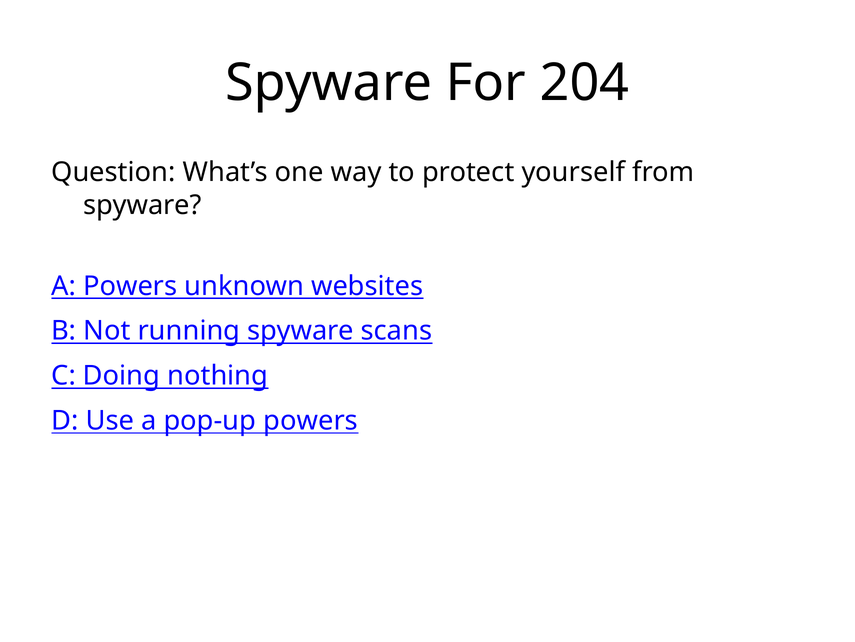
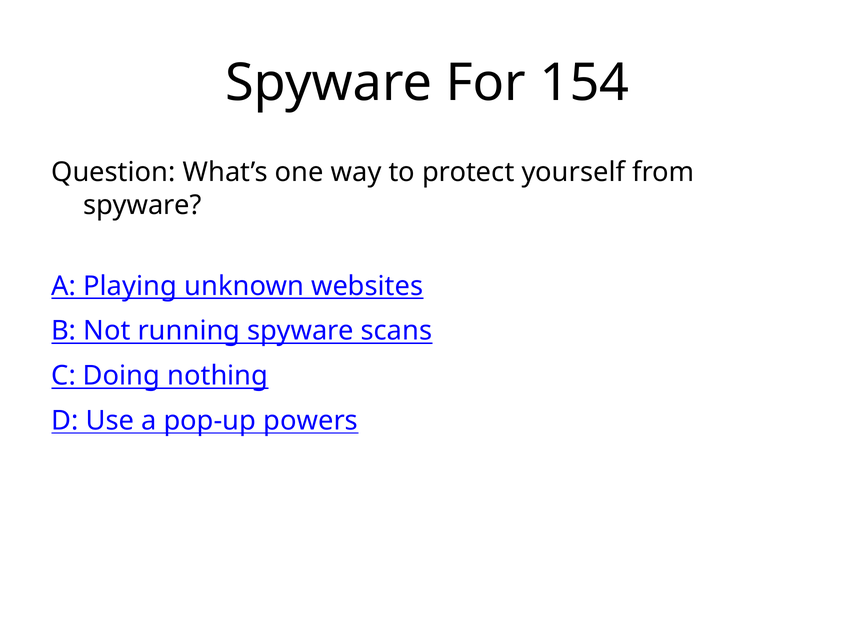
204: 204 -> 154
A Powers: Powers -> Playing
